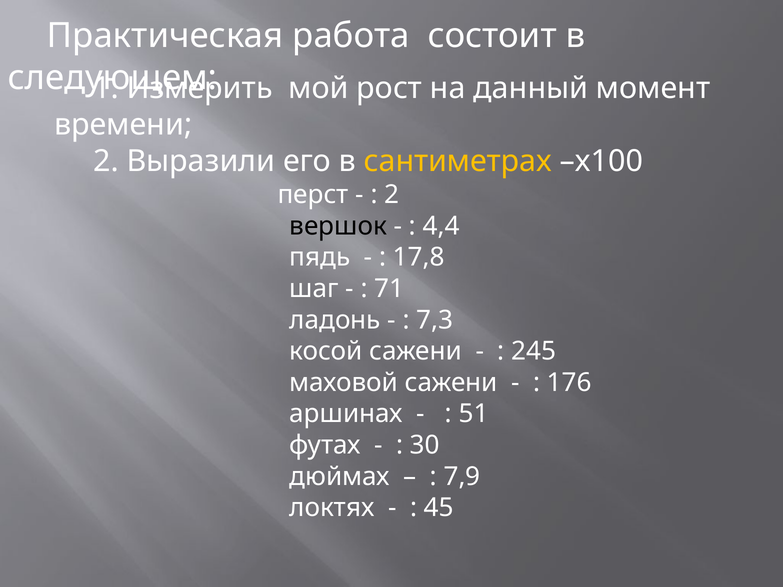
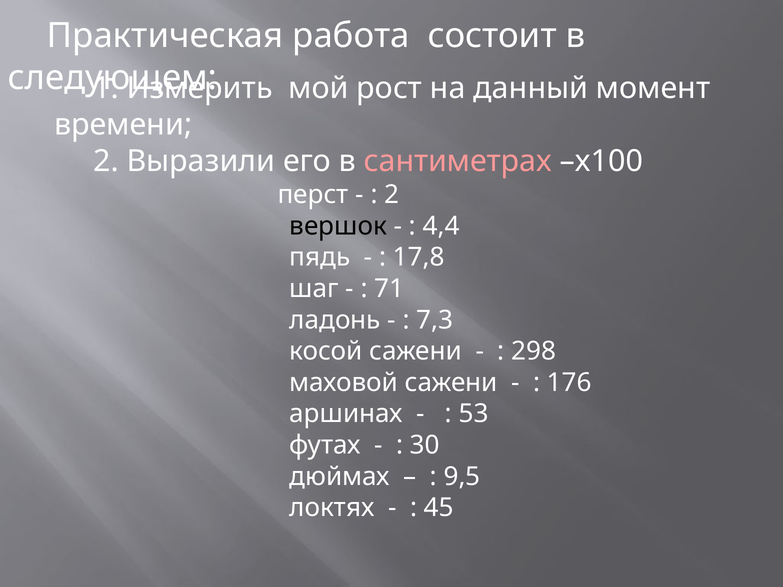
сантиметрах colour: yellow -> pink
245: 245 -> 298
51: 51 -> 53
7,9: 7,9 -> 9,5
